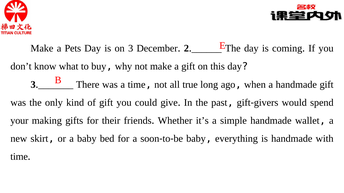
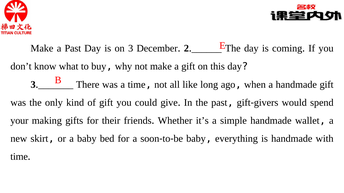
a Pets: Pets -> Past
true: true -> like
